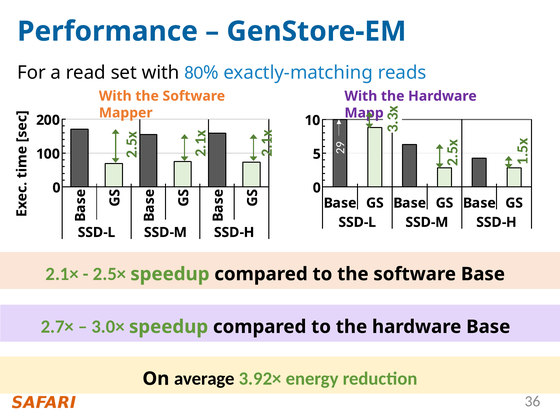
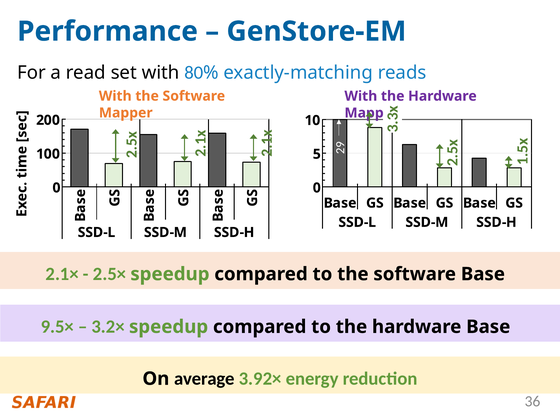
2.7×: 2.7× -> 9.5×
3.0×: 3.0× -> 3.2×
